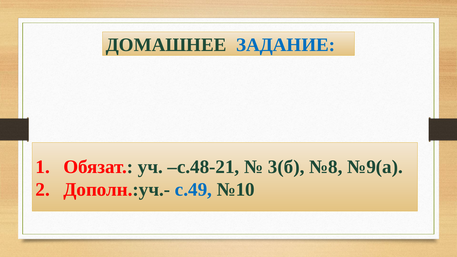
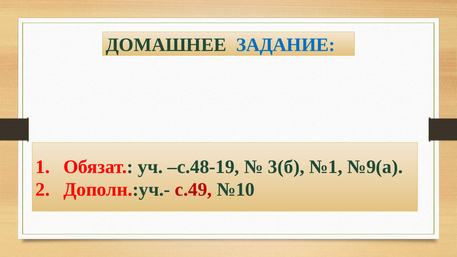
с.48-21: с.48-21 -> с.48-19
№8: №8 -> №1
с.49 colour: blue -> red
